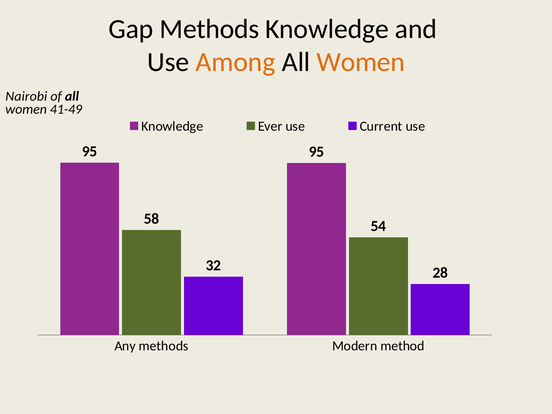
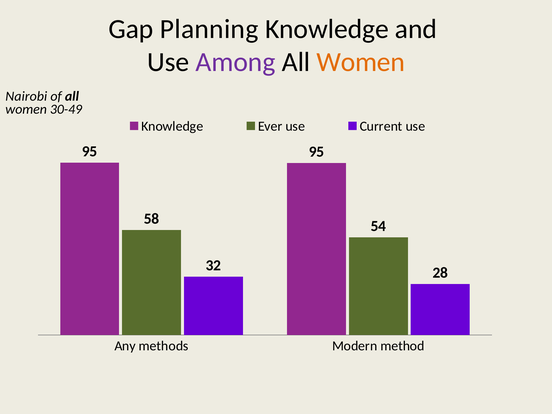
Gap Methods: Methods -> Planning
Among colour: orange -> purple
41-49: 41-49 -> 30-49
